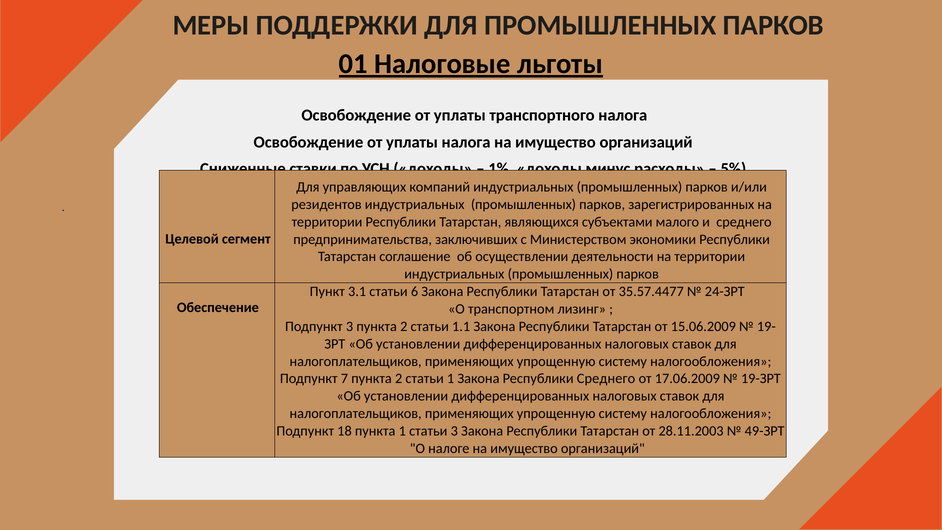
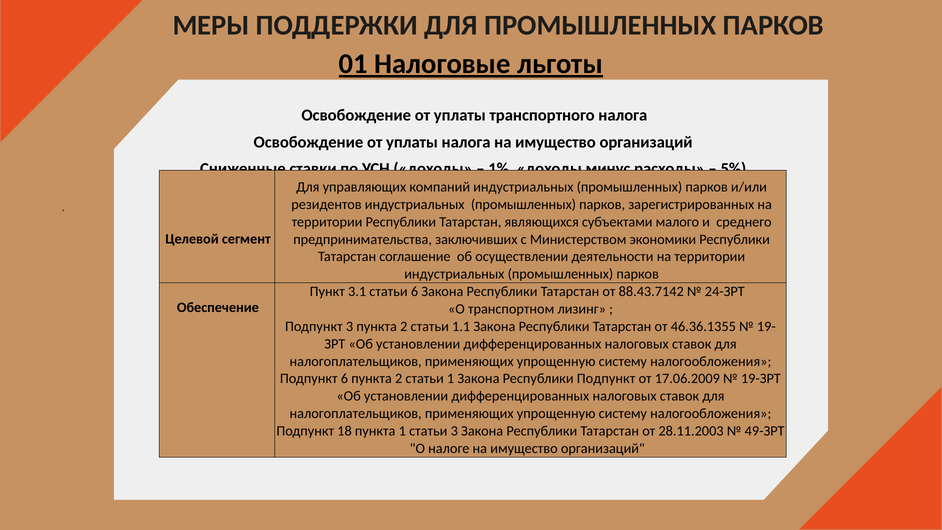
35.57.4477: 35.57.4477 -> 88.43.7142
15.06.2009: 15.06.2009 -> 46.36.1355
Подпункт 7: 7 -> 6
Республики Среднего: Среднего -> Подпункт
